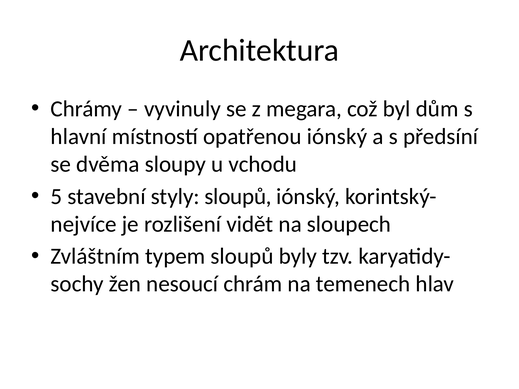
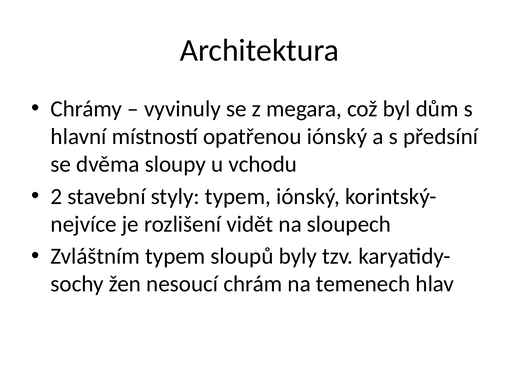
5: 5 -> 2
styly sloupů: sloupů -> typem
